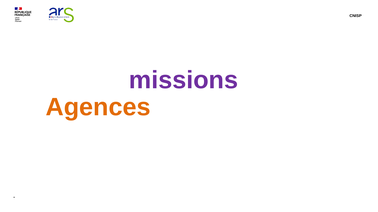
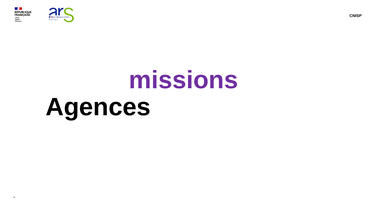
Agences colour: orange -> black
